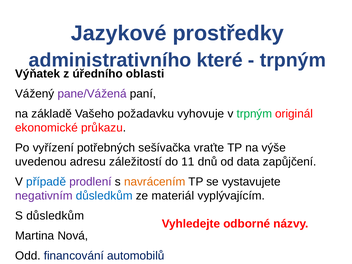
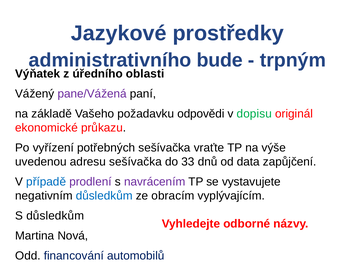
které: které -> bude
vyhovuje: vyhovuje -> odpovědi
v trpným: trpným -> dopisu
adresu záležitostí: záležitostí -> sešívačka
11: 11 -> 33
navrácením colour: orange -> purple
negativním colour: purple -> black
materiál: materiál -> obracím
